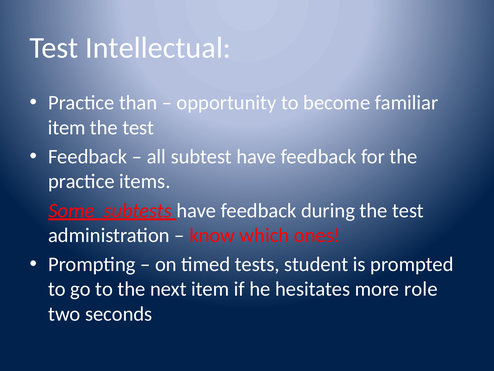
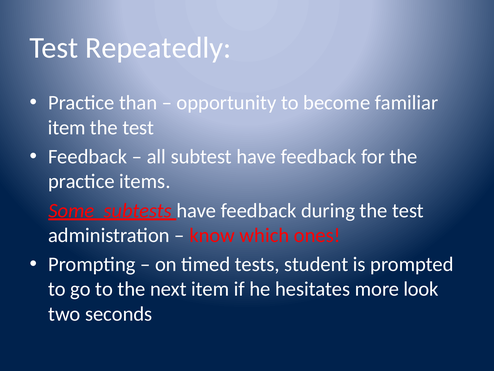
Intellectual: Intellectual -> Repeatedly
role: role -> look
